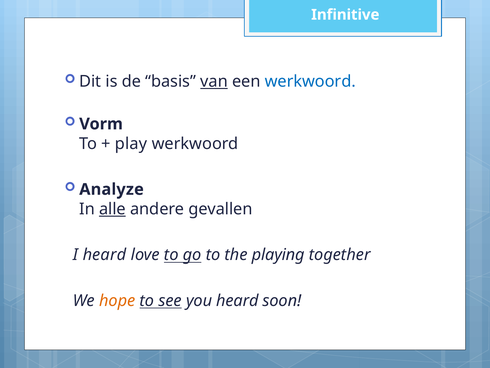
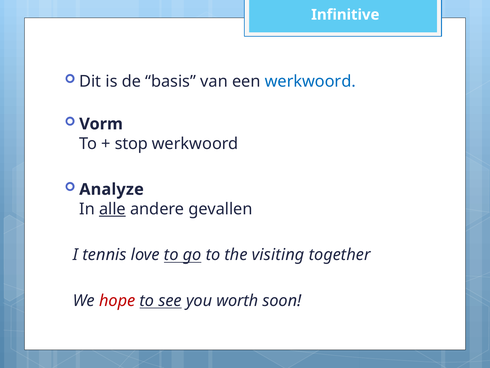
van underline: present -> none
play: play -> stop
I heard: heard -> tennis
playing: playing -> visiting
hope colour: orange -> red
you heard: heard -> worth
